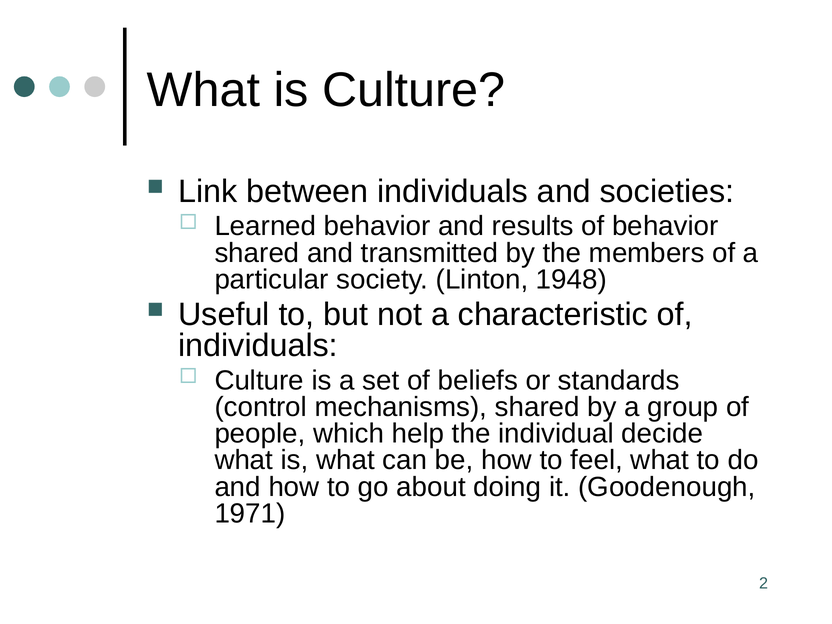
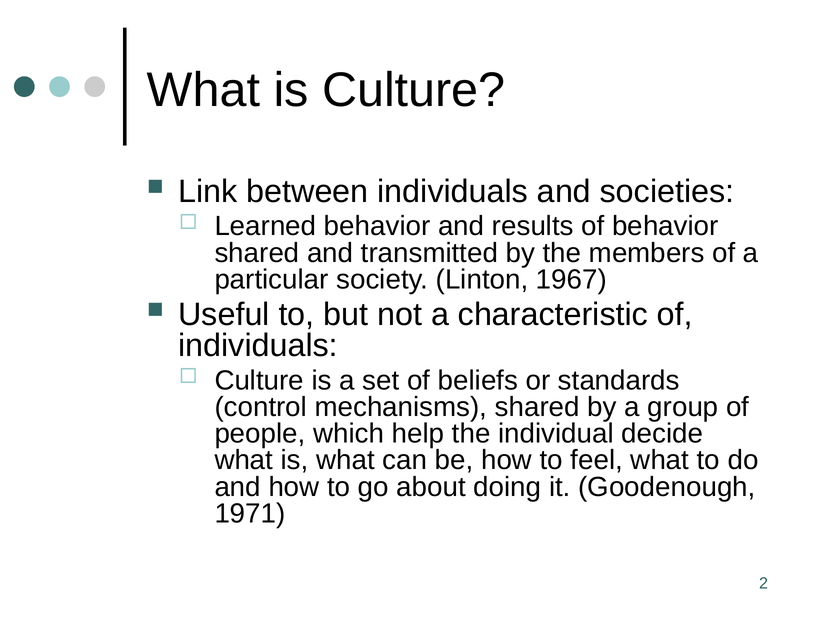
1948: 1948 -> 1967
